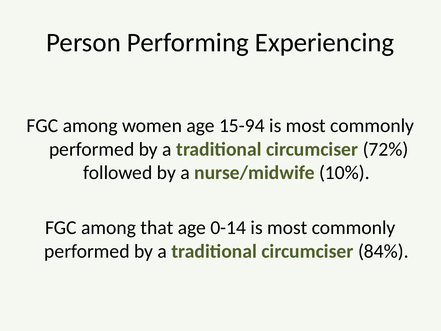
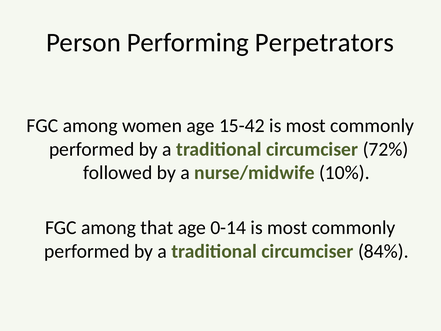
Experiencing: Experiencing -> Perpetrators
15-94: 15-94 -> 15-42
